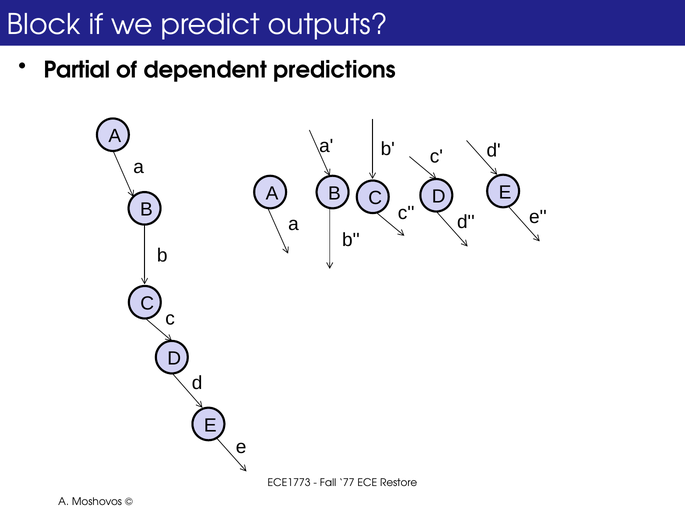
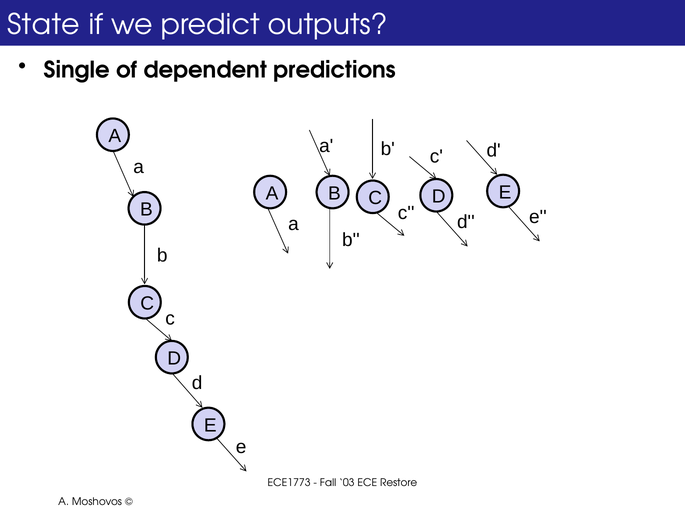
Block: Block -> State
Partial: Partial -> Single
77: 77 -> 03
